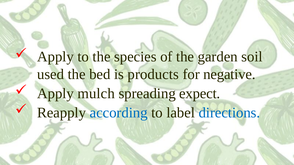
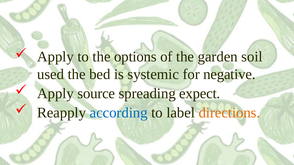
species: species -> options
products: products -> systemic
mulch: mulch -> source
directions colour: blue -> orange
